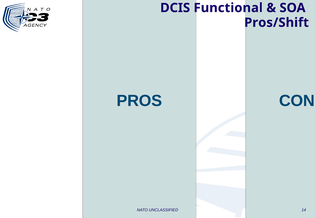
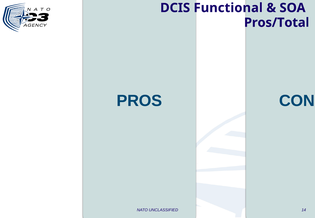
Pros/Shift: Pros/Shift -> Pros/Total
